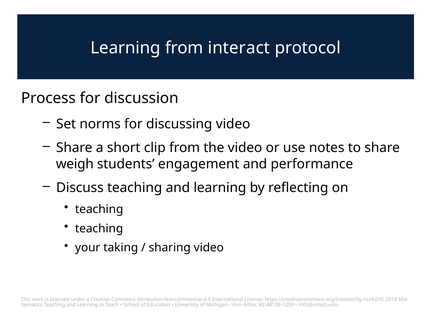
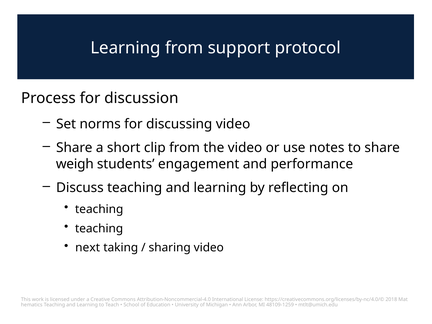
interact: interact -> support
your: your -> next
